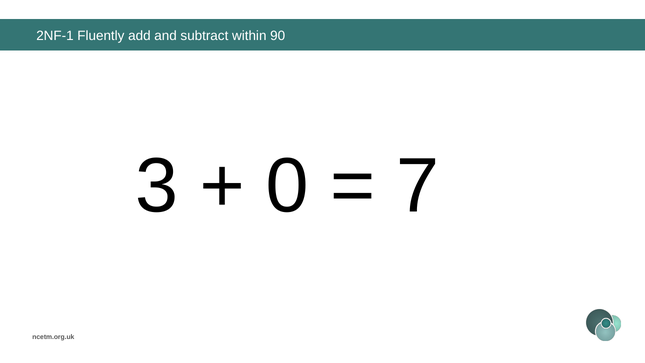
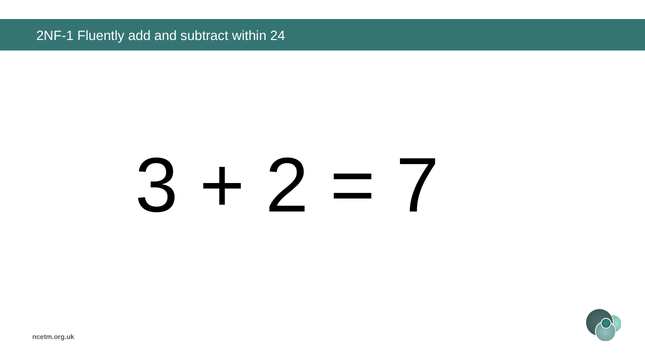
90: 90 -> 24
0: 0 -> 2
